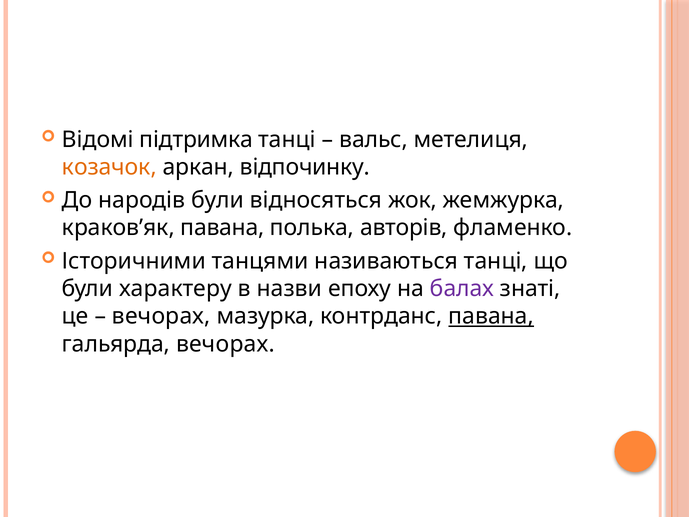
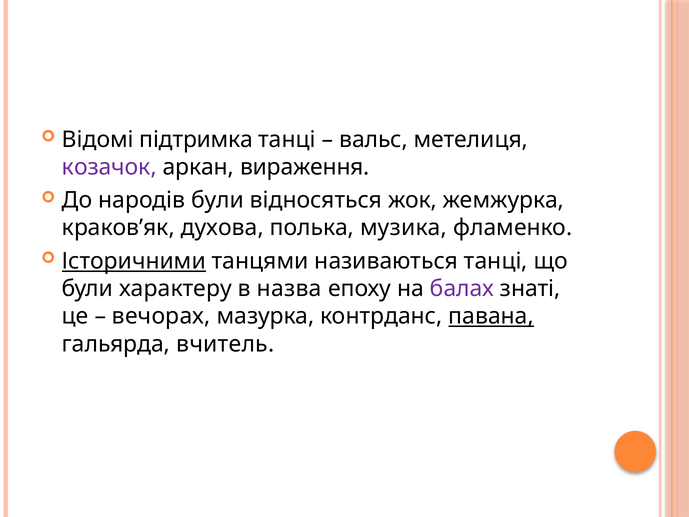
козачок colour: orange -> purple
відпочинку: відпочинку -> вираження
краков’як павана: павана -> духова
авторів: авторів -> музика
Історичними underline: none -> present
назви: назви -> назва
гальярда вечорах: вечорах -> вчитель
